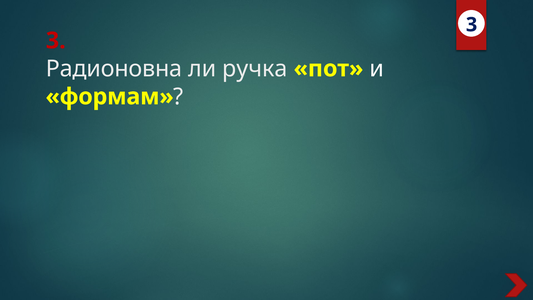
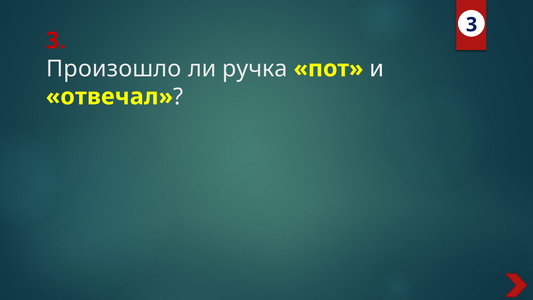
Радионовна: Радионовна -> Произошло
формам: формам -> отвечал
